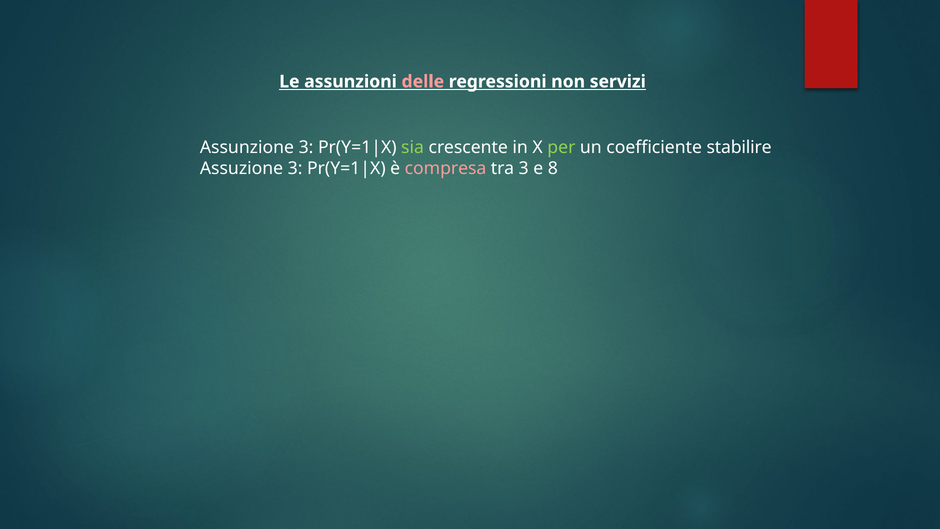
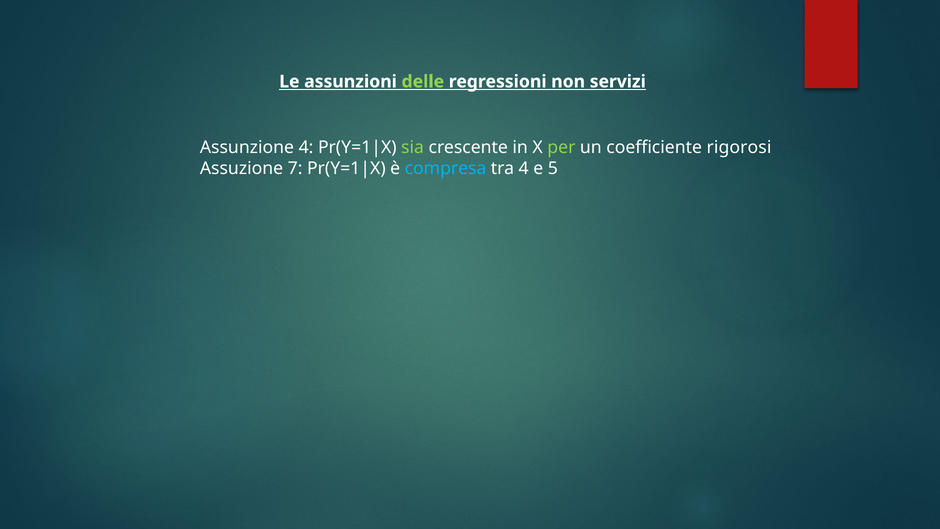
delle colour: pink -> light green
Assunzione 3: 3 -> 4
stabilire: stabilire -> rigorosi
Assuzione 3: 3 -> 7
compresa colour: pink -> light blue
tra 3: 3 -> 4
8: 8 -> 5
